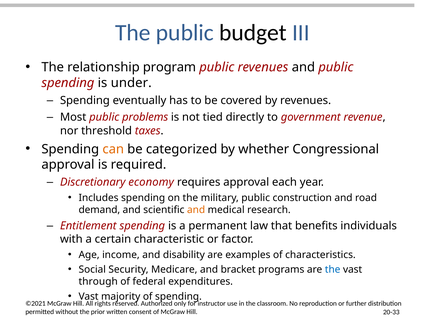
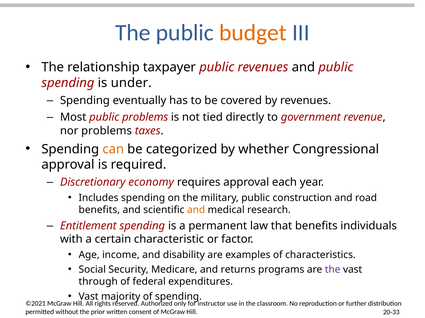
budget colour: black -> orange
program: program -> taxpayer
nor threshold: threshold -> problems
demand at (99, 210): demand -> benefits
bracket: bracket -> returns
the at (333, 270) colour: blue -> purple
